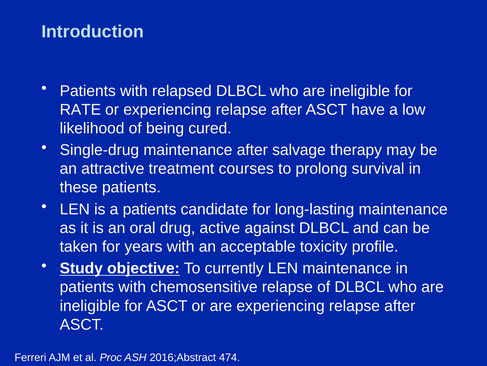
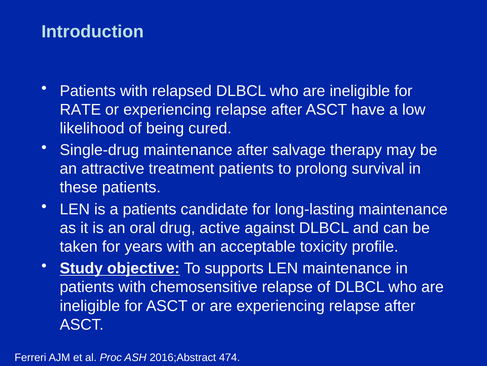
treatment courses: courses -> patients
currently: currently -> supports
